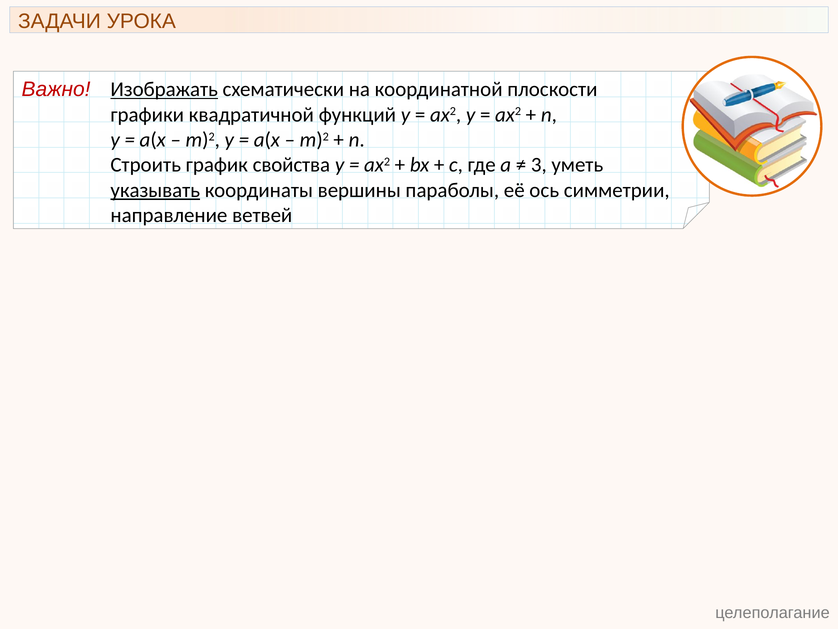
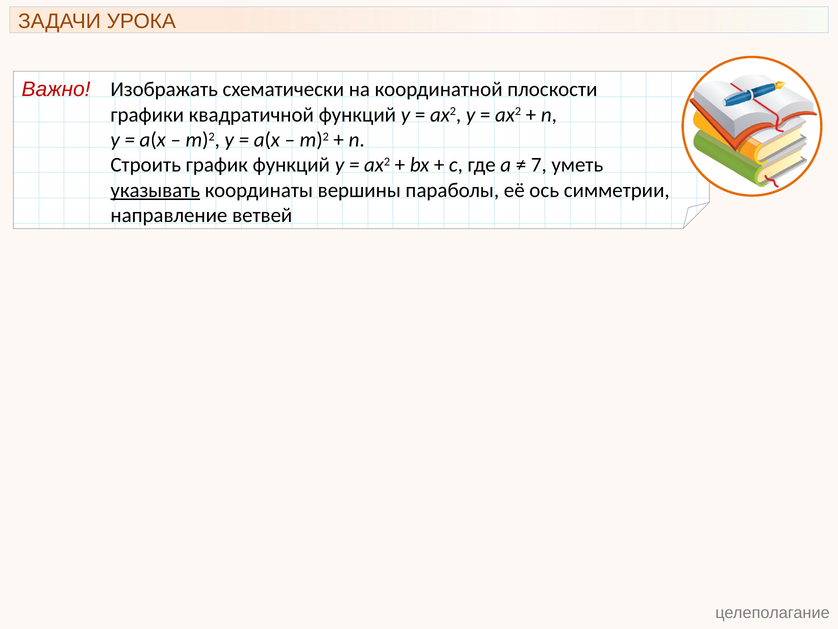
Изображать underline: present -> none
график свойства: свойства -> функций
3: 3 -> 7
